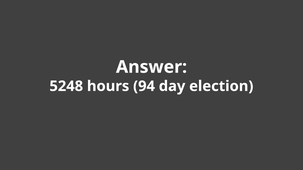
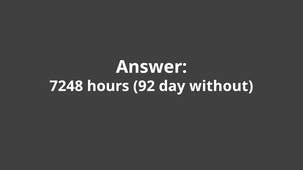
5248: 5248 -> 7248
94: 94 -> 92
election: election -> without
